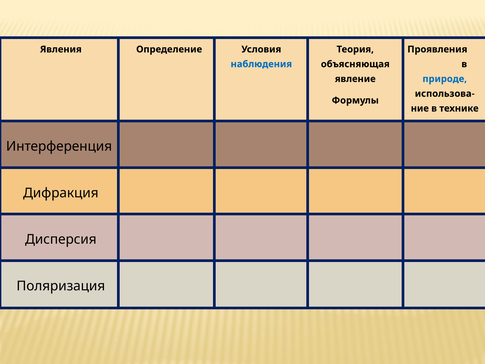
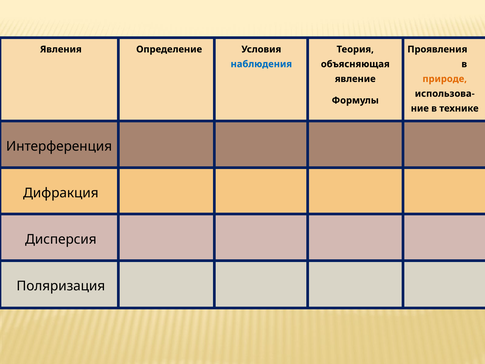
природе colour: blue -> orange
